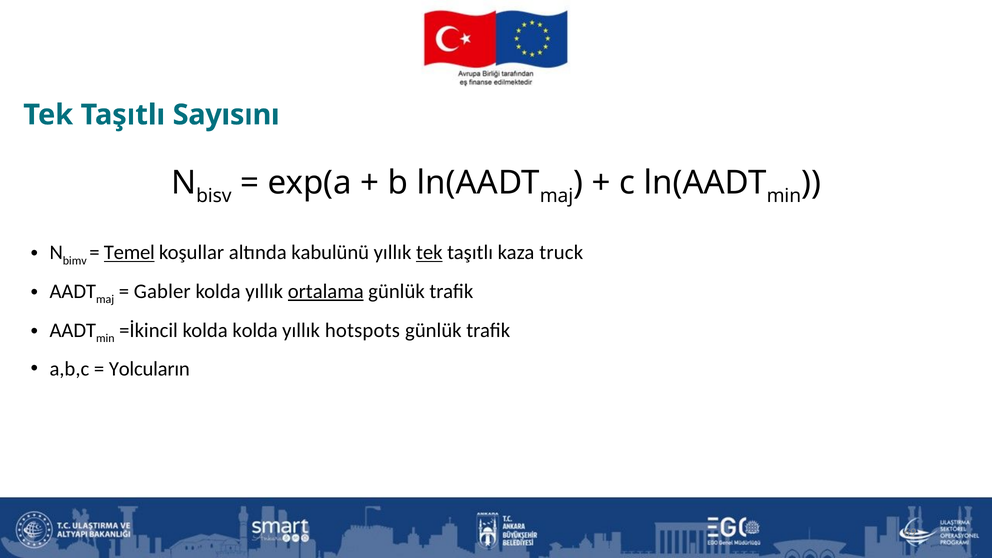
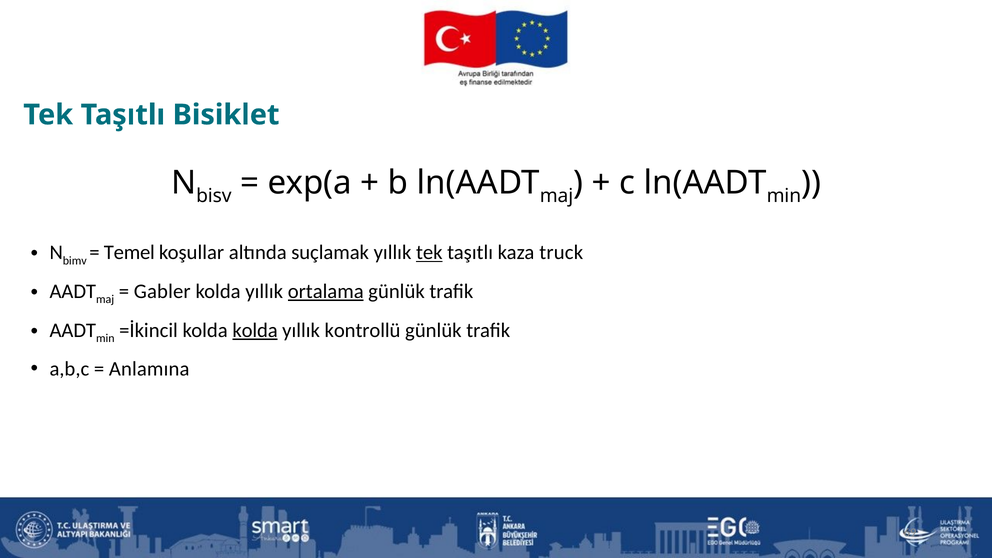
Sayısını: Sayısını -> Bisiklet
Temel underline: present -> none
kabulünü: kabulünü -> suçlamak
kolda at (255, 330) underline: none -> present
hotspots: hotspots -> kontrollü
Yolcuların: Yolcuların -> Anlamına
